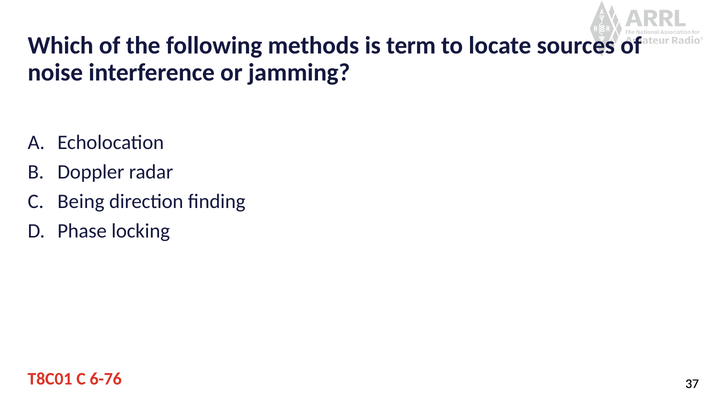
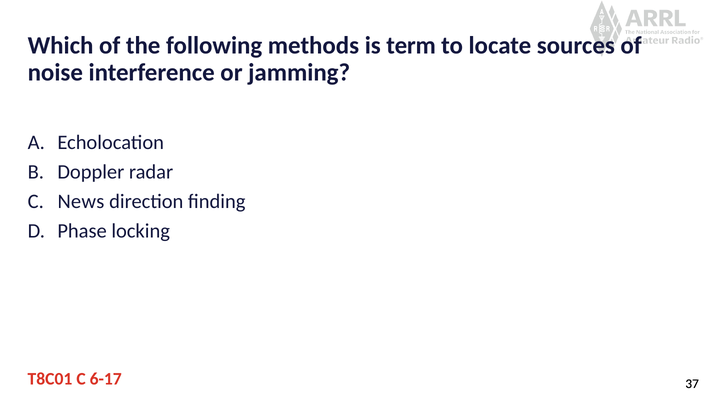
Being: Being -> News
6-76: 6-76 -> 6-17
